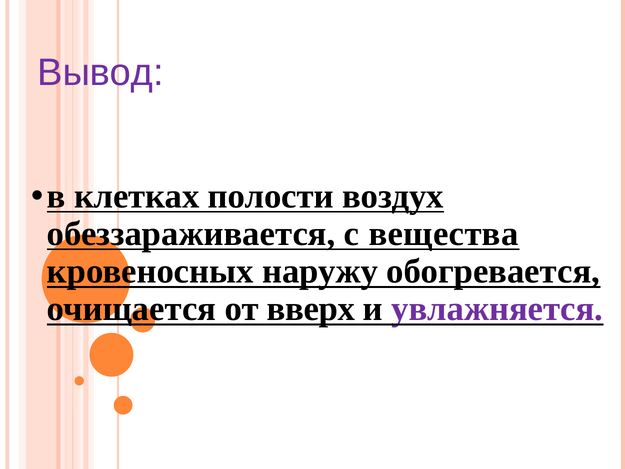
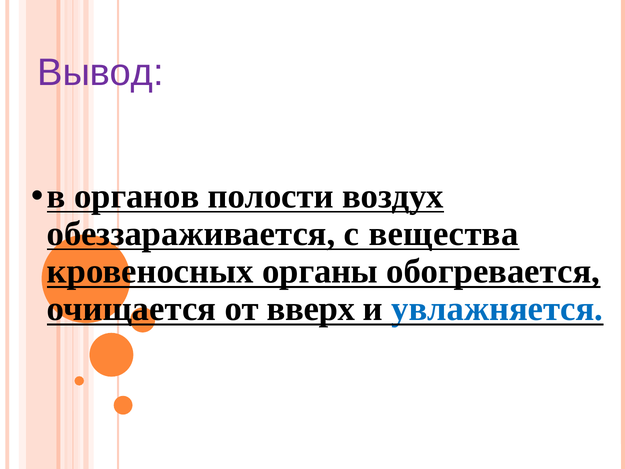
клетках: клетках -> органов
наружу: наружу -> органы
увлажняется colour: purple -> blue
